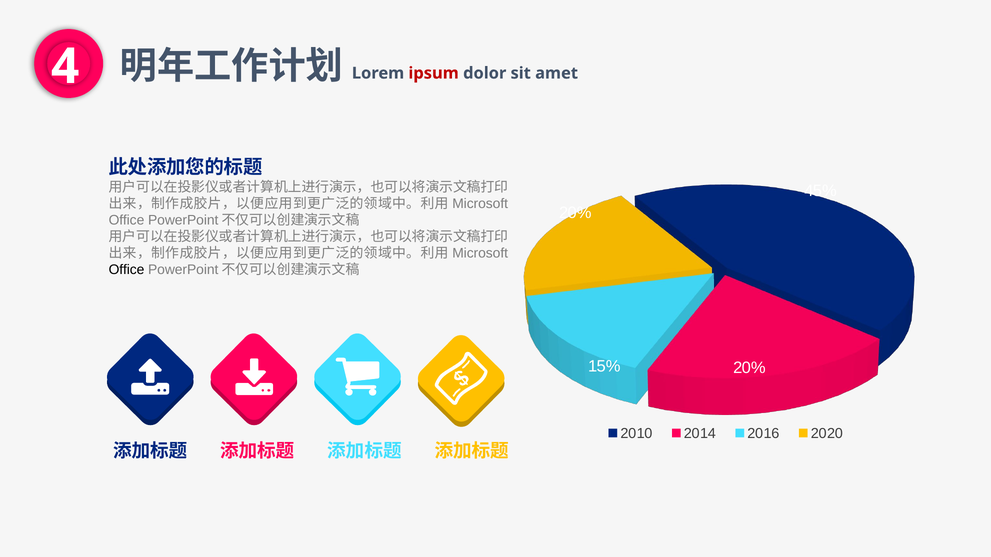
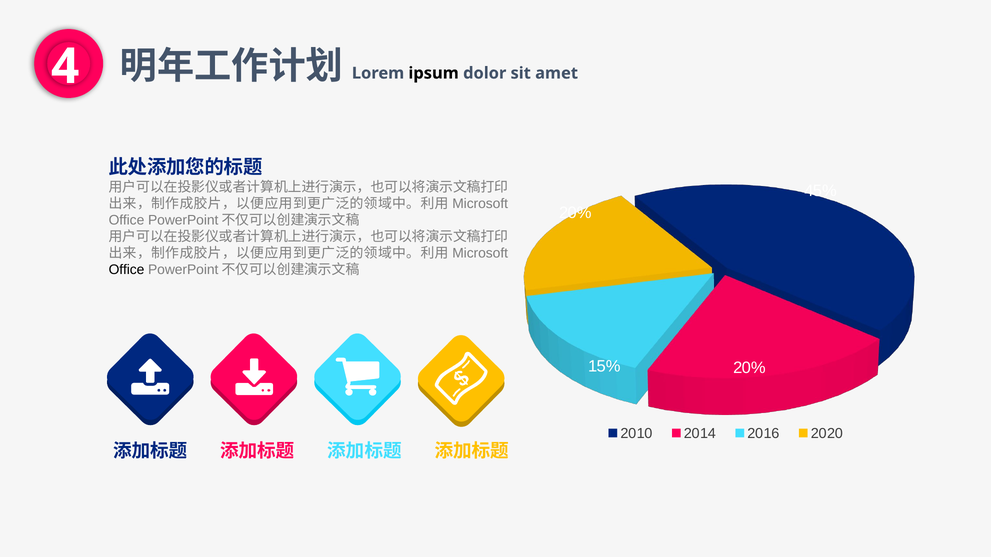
ipsum colour: red -> black
